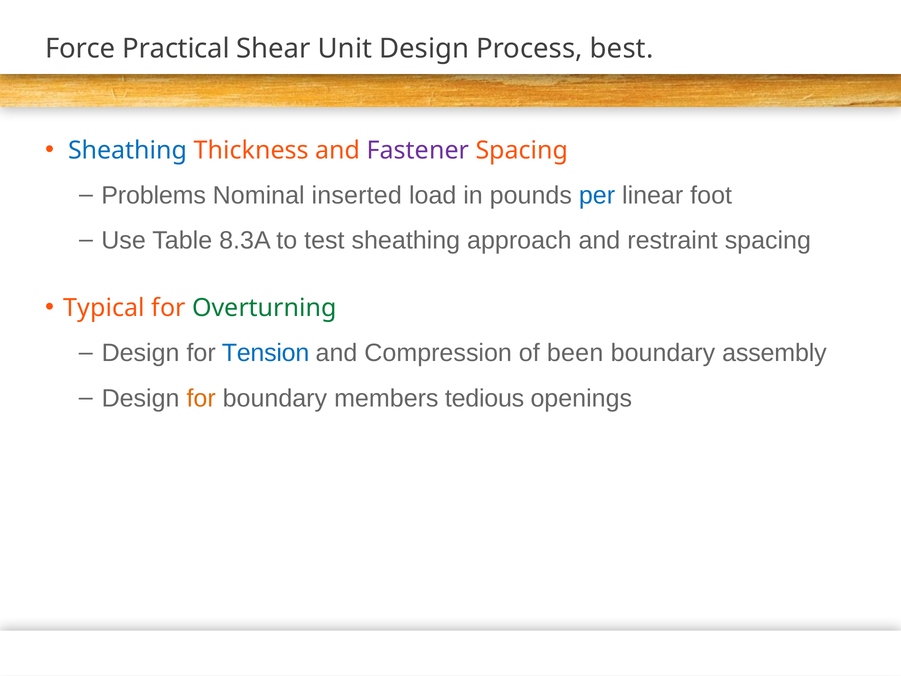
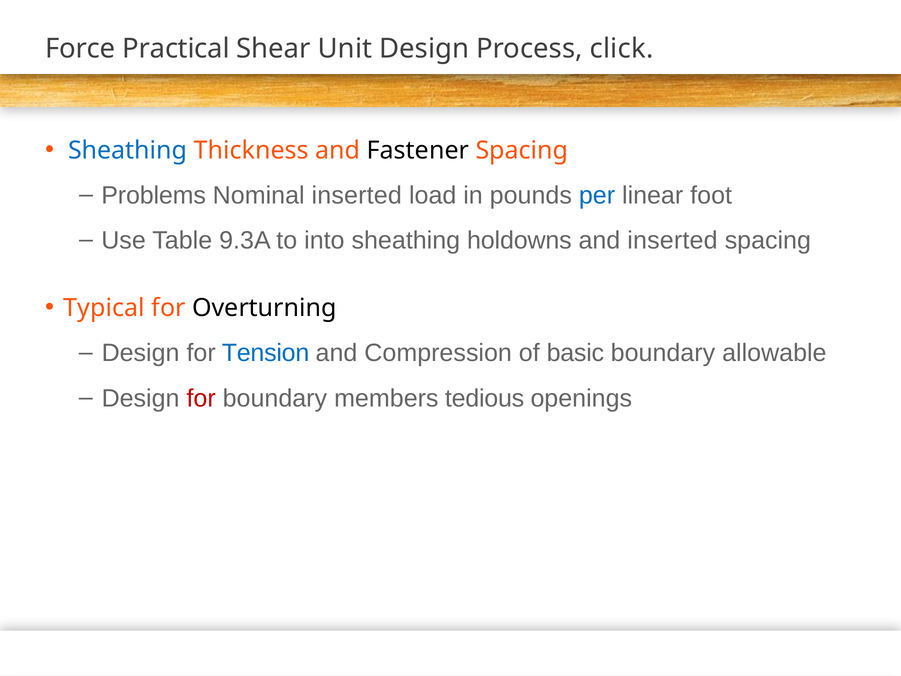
best: best -> click
Fastener colour: purple -> black
8.3A: 8.3A -> 9.3A
test: test -> into
approach: approach -> holdowns
and restraint: restraint -> inserted
Overturning colour: green -> black
been: been -> basic
assembly: assembly -> allowable
for at (201, 398) colour: orange -> red
